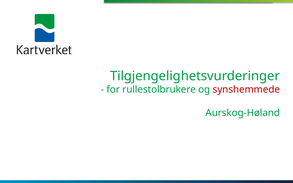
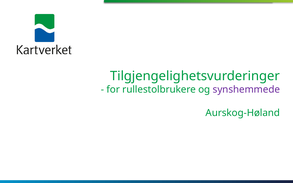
synshemmede colour: red -> purple
